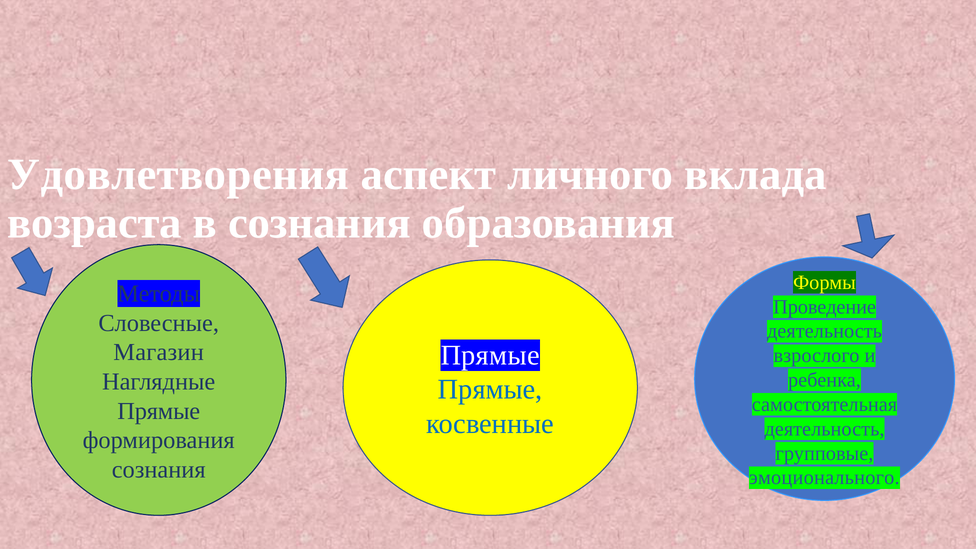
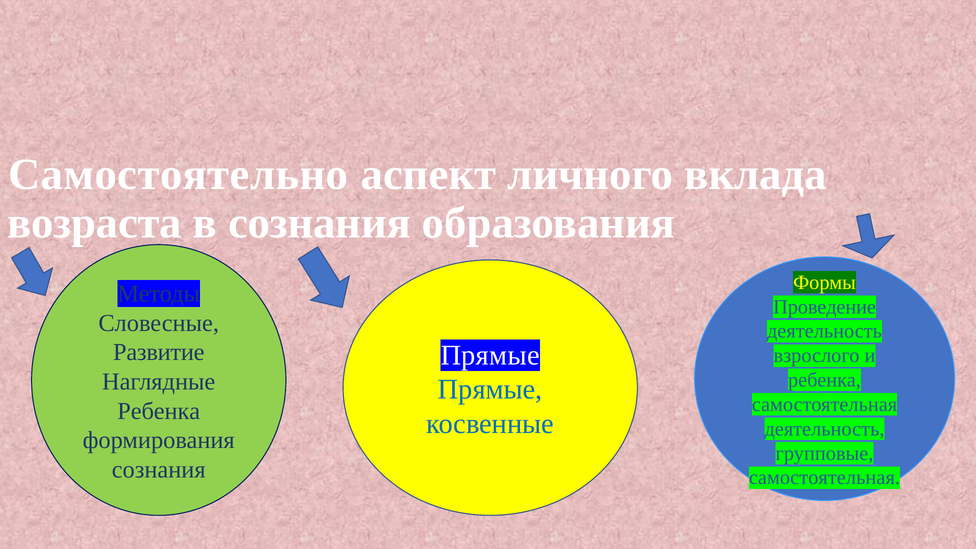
Удовлетворения: Удовлетворения -> Самостоятельно
Магазин: Магазин -> Развитие
Прямые at (159, 411): Прямые -> Ребенка
эмоционального at (824, 478): эмоционального -> самостоятельная
